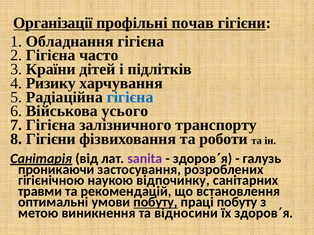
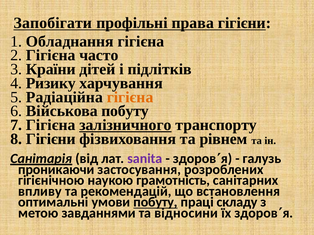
Організації: Організації -> Запобігати
почав: почав -> права
гігієна at (130, 97) colour: blue -> orange
Військова усього: усього -> побуту
залізничного underline: none -> present
роботи: роботи -> рівнем
відпочинку: відпочинку -> грамотність
травми: травми -> впливу
праці побуту: побуту -> складу
виникнення: виникнення -> завданнями
